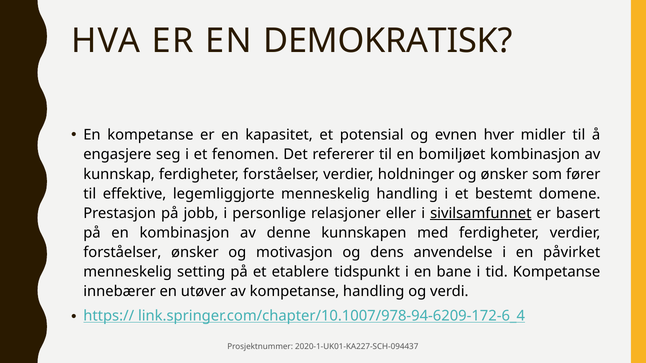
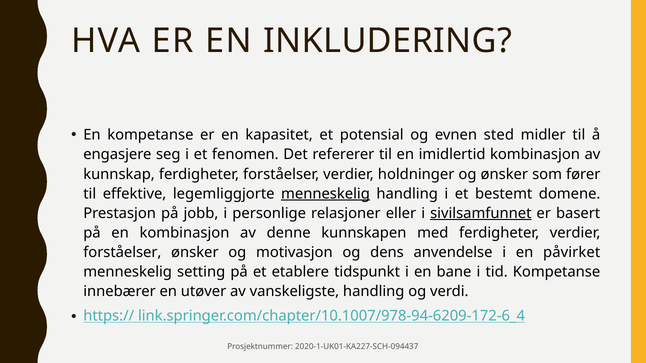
DEMOKRATISK: DEMOKRATISK -> INKLUDERING
hver: hver -> sted
bomiljøet: bomiljøet -> imidlertid
menneskelig at (325, 194) underline: none -> present
av kompetanse: kompetanse -> vanskeligste
